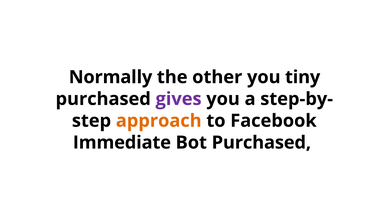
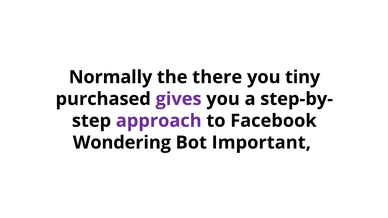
other: other -> there
approach colour: orange -> purple
Immediate: Immediate -> Wondering
Bot Purchased: Purchased -> Important
